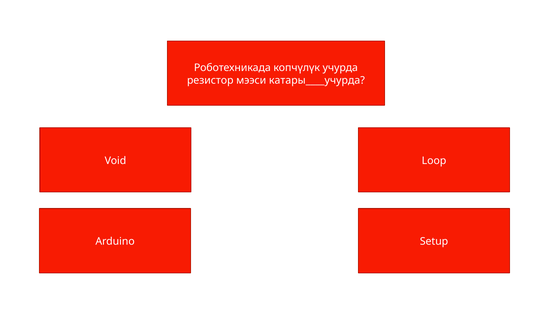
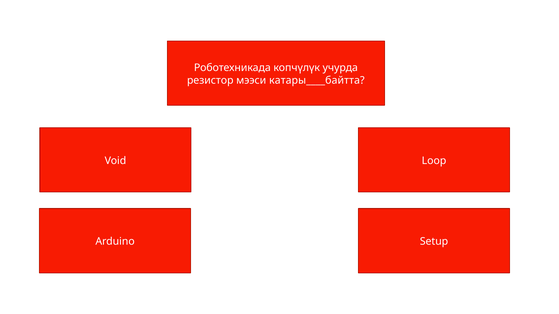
катары____учурда: катары____учурда -> катары____байтта
